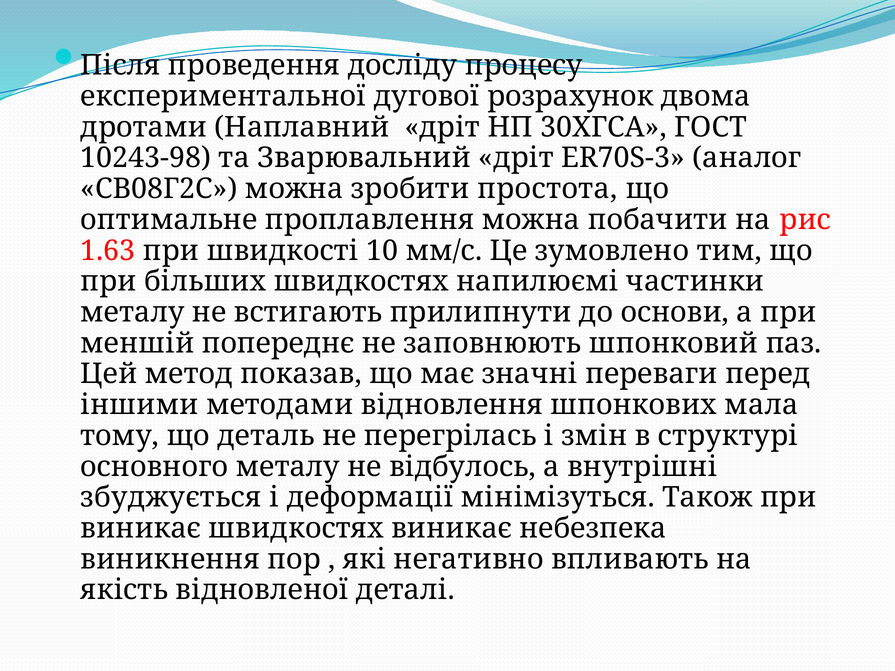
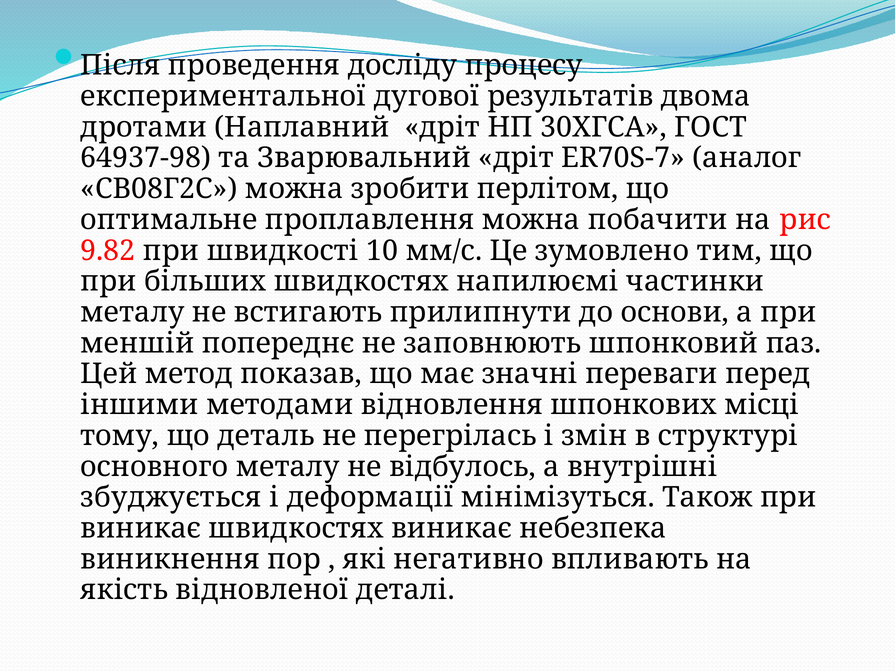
розрахунок: розрахунок -> результатів
10243-98: 10243-98 -> 64937-98
ER70S-3: ER70S-3 -> ER70S-7
простота: простота -> перлітом
1.63: 1.63 -> 9.82
мала: мала -> місці
